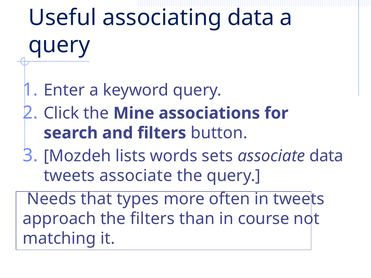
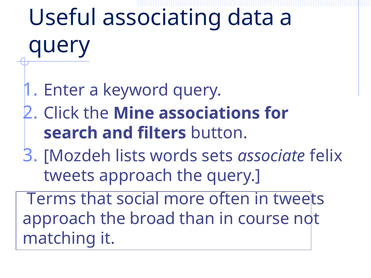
associate data: data -> felix
associate at (136, 176): associate -> approach
Needs: Needs -> Terms
types: types -> social
the filters: filters -> broad
